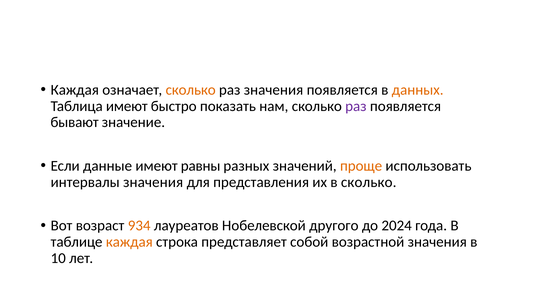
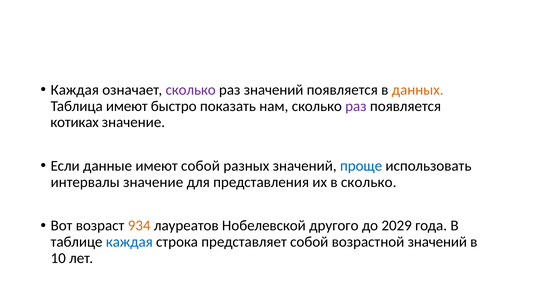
сколько at (191, 90) colour: orange -> purple
раз значения: значения -> значений
бывают: бывают -> котиках
имеют равны: равны -> собой
проще colour: orange -> blue
интервалы значения: значения -> значение
2024: 2024 -> 2029
каждая at (129, 242) colour: orange -> blue
возрастной значения: значения -> значений
